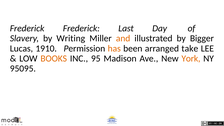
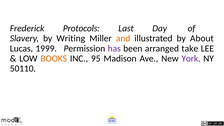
Frederick Frederick: Frederick -> Protocols
Bigger: Bigger -> About
1910: 1910 -> 1999
has colour: orange -> purple
York colour: orange -> purple
95095: 95095 -> 50110
